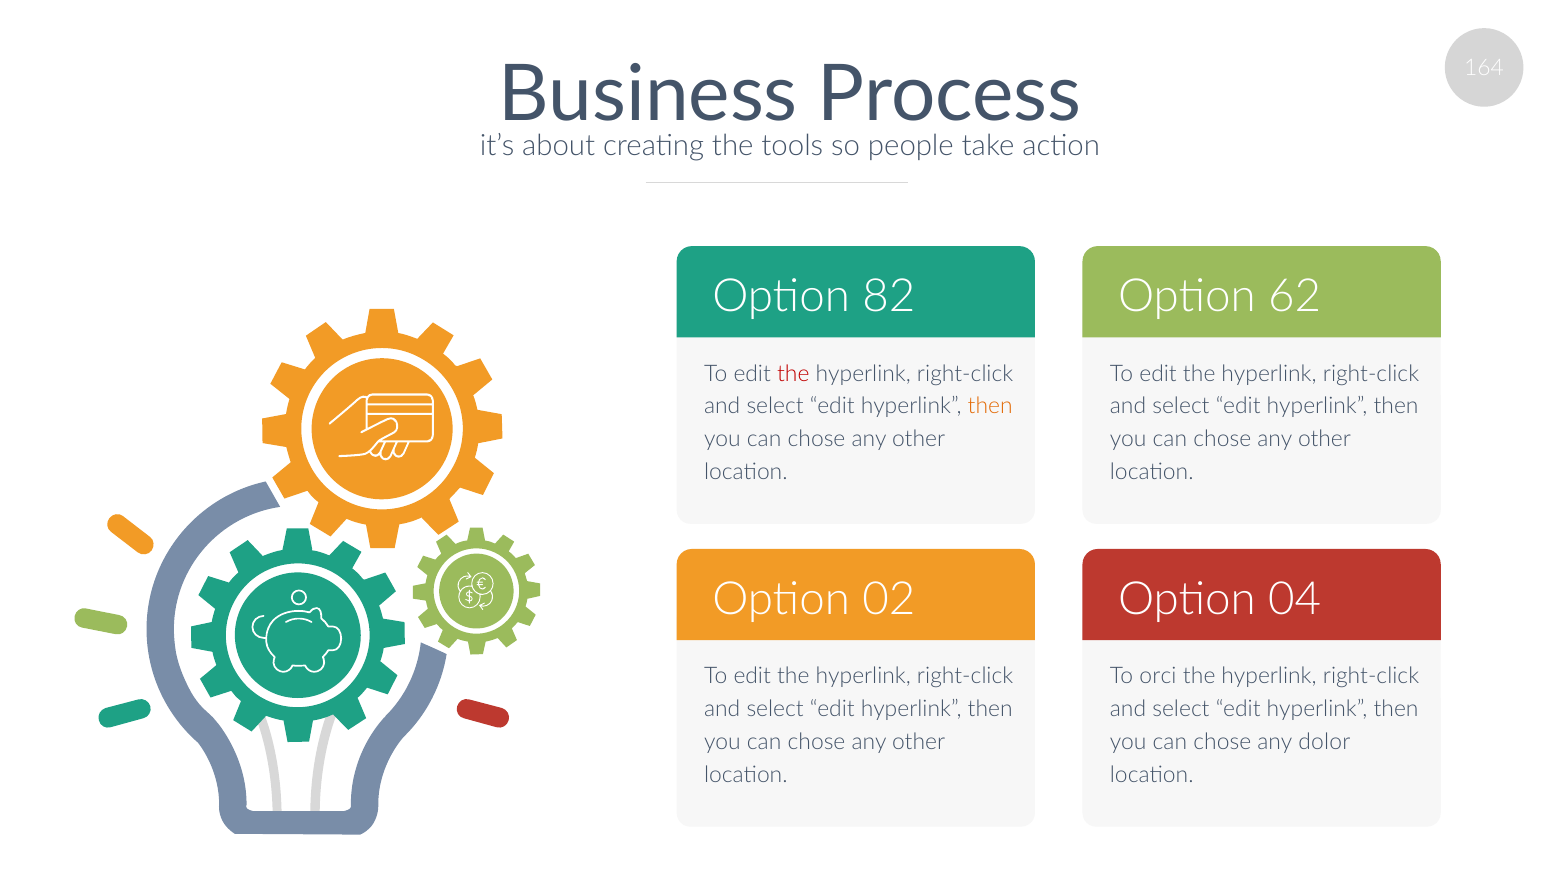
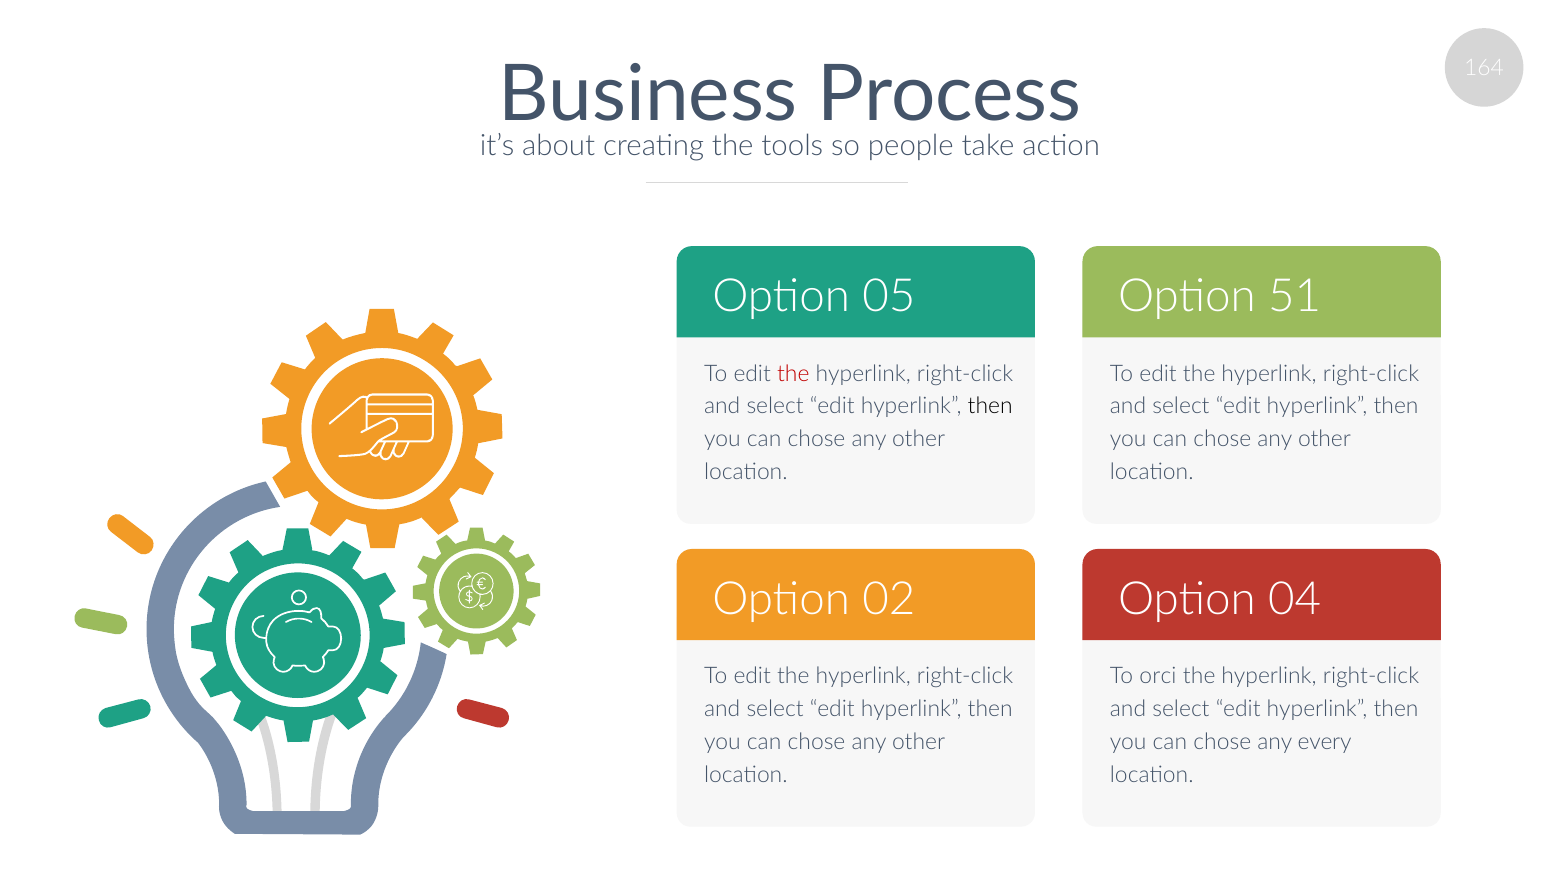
82: 82 -> 05
62: 62 -> 51
then at (990, 407) colour: orange -> black
dolor: dolor -> every
